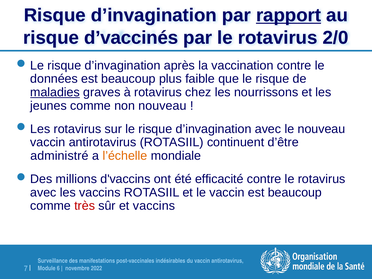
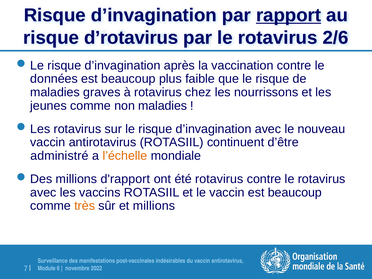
d’vaccinés: d’vaccinés -> d’rotavirus
2/0: 2/0 -> 2/6
maladies at (55, 92) underline: present -> none
non nouveau: nouveau -> maladies
d'vaccins: d'vaccins -> d'rapport
été efficacité: efficacité -> rotavirus
très colour: red -> orange
et vaccins: vaccins -> millions
